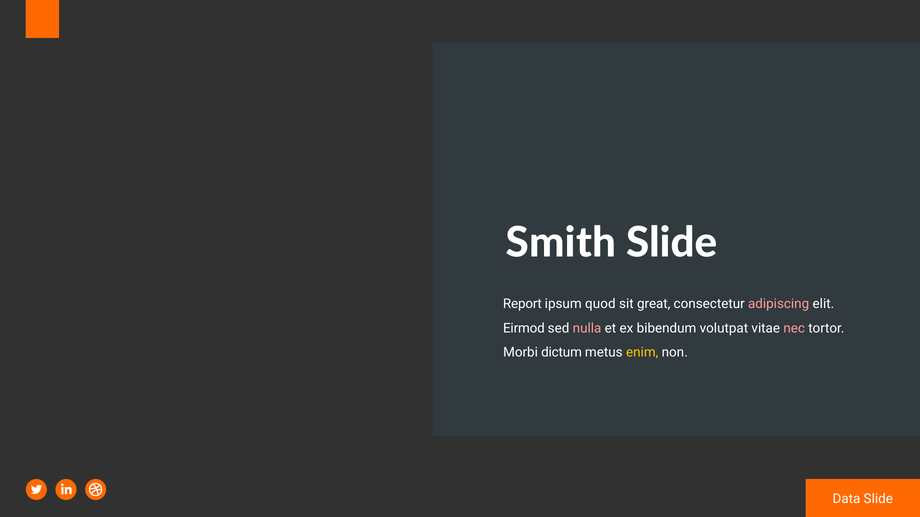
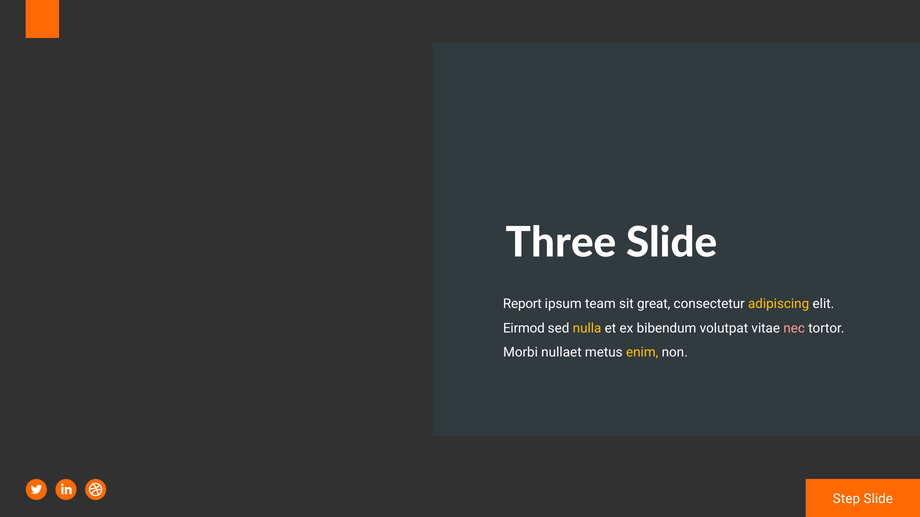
Smith: Smith -> Three
quod: quod -> team
adipiscing colour: pink -> yellow
nulla colour: pink -> yellow
dictum: dictum -> nullaet
Data: Data -> Step
